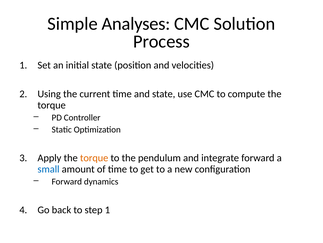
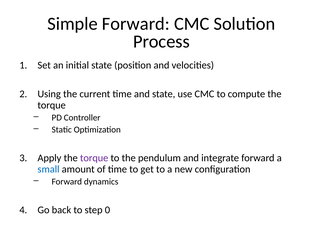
Simple Analyses: Analyses -> Forward
torque at (94, 157) colour: orange -> purple
step 1: 1 -> 0
